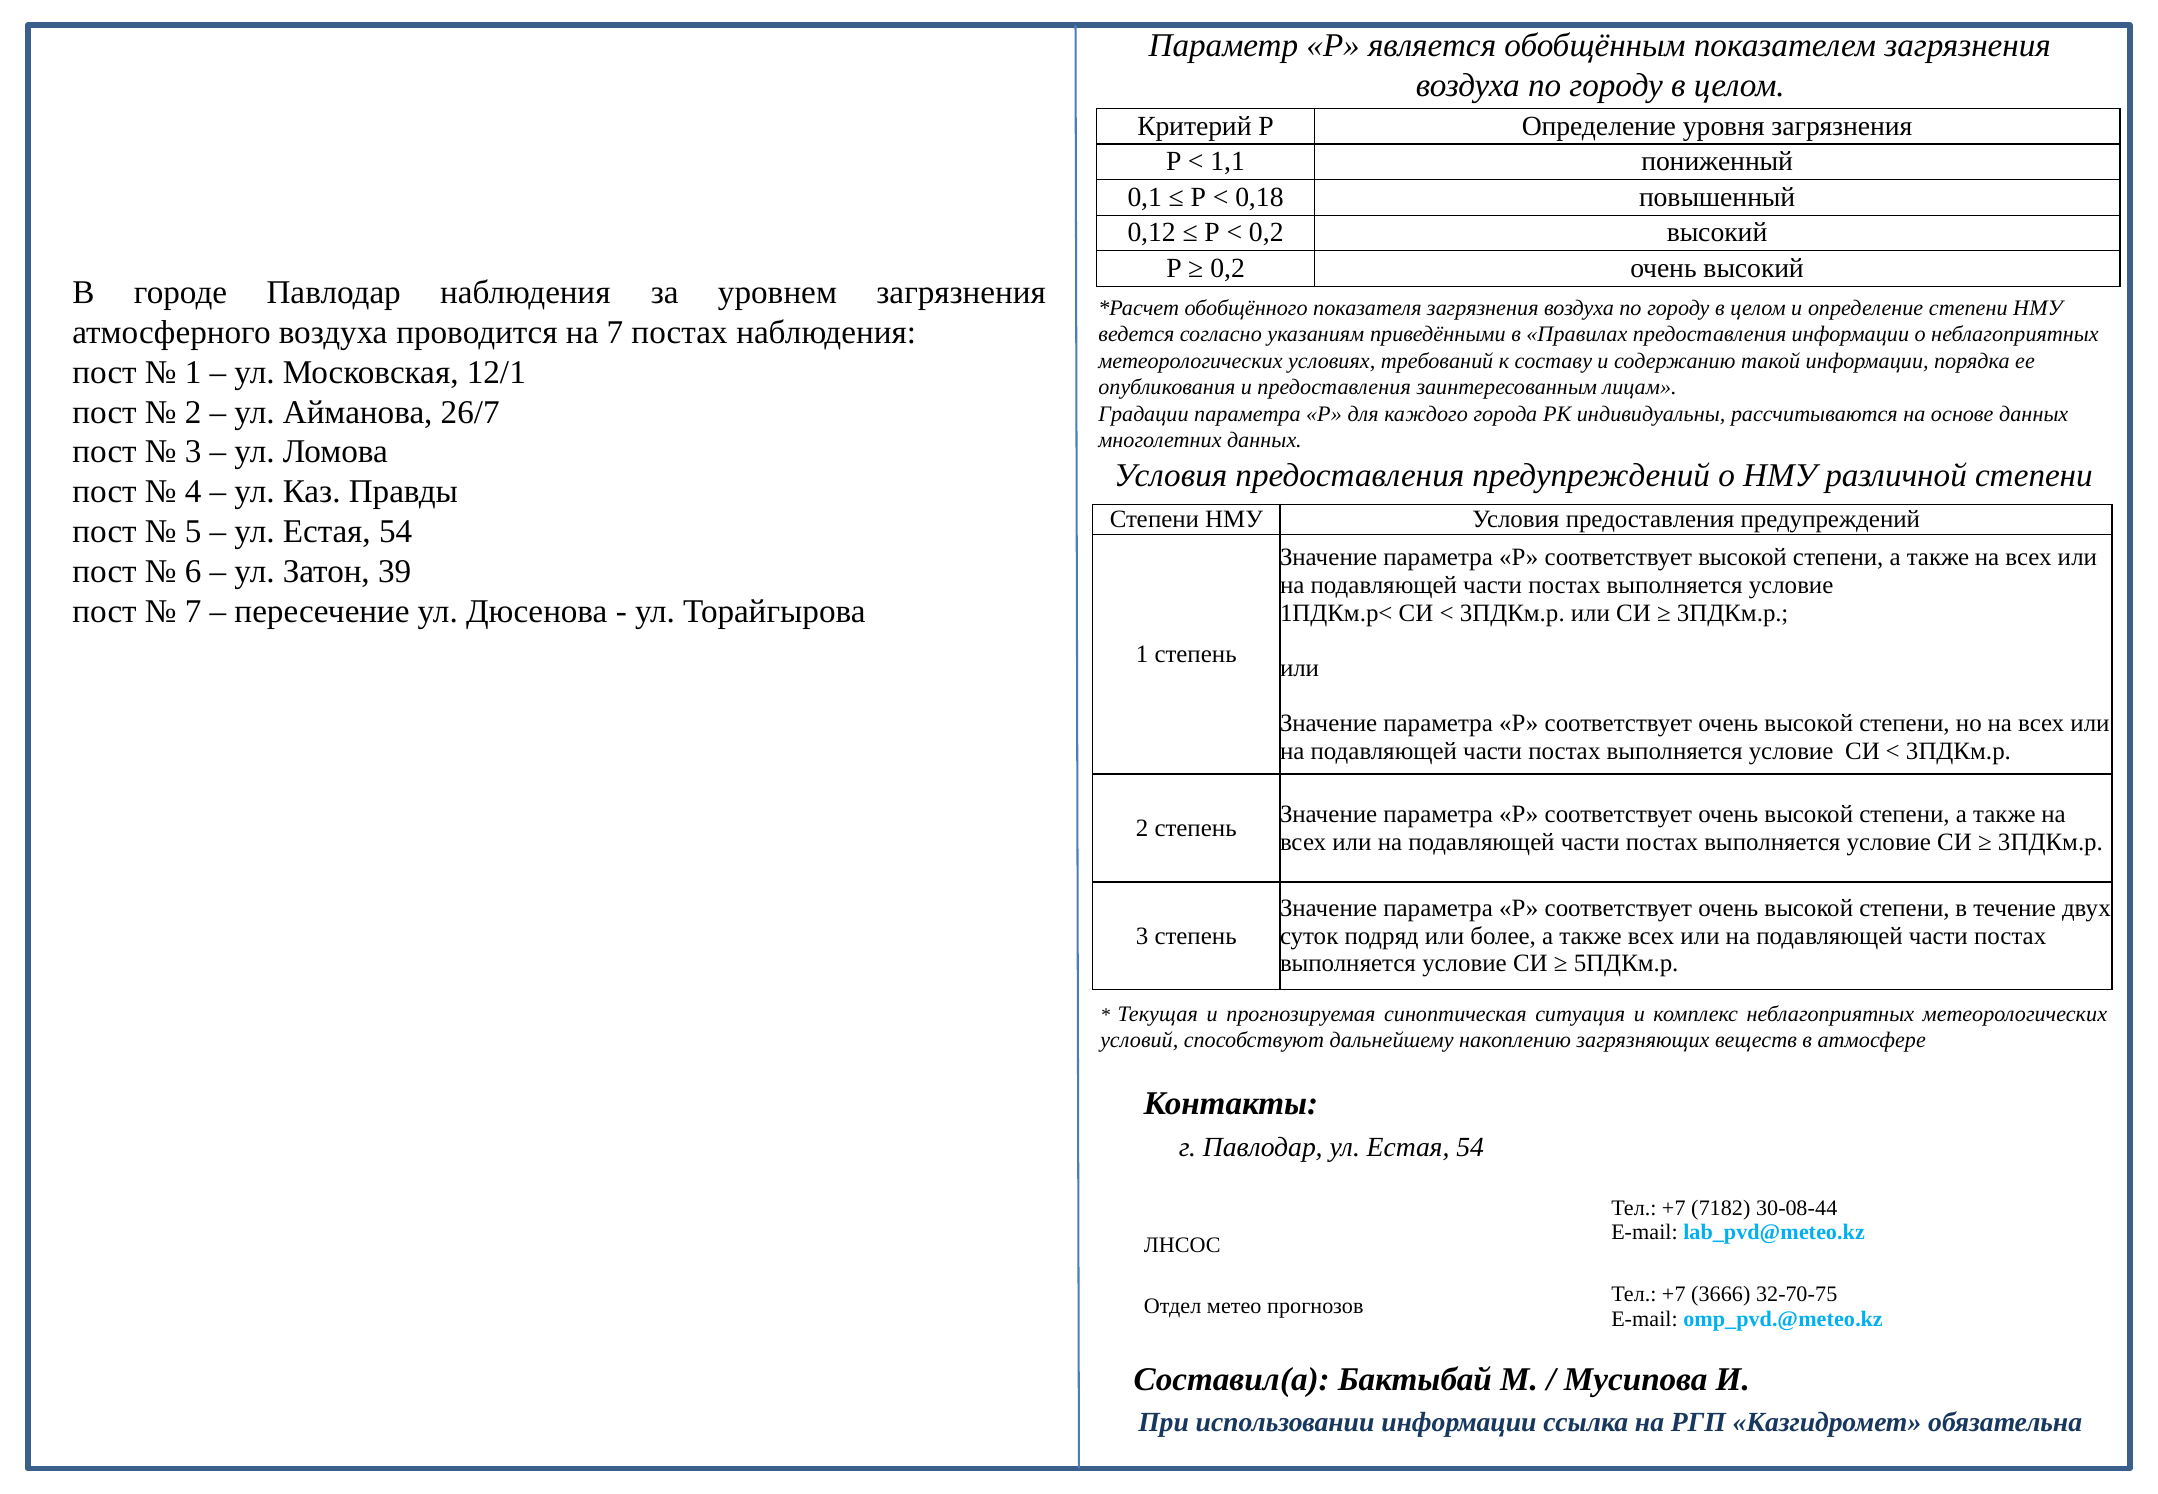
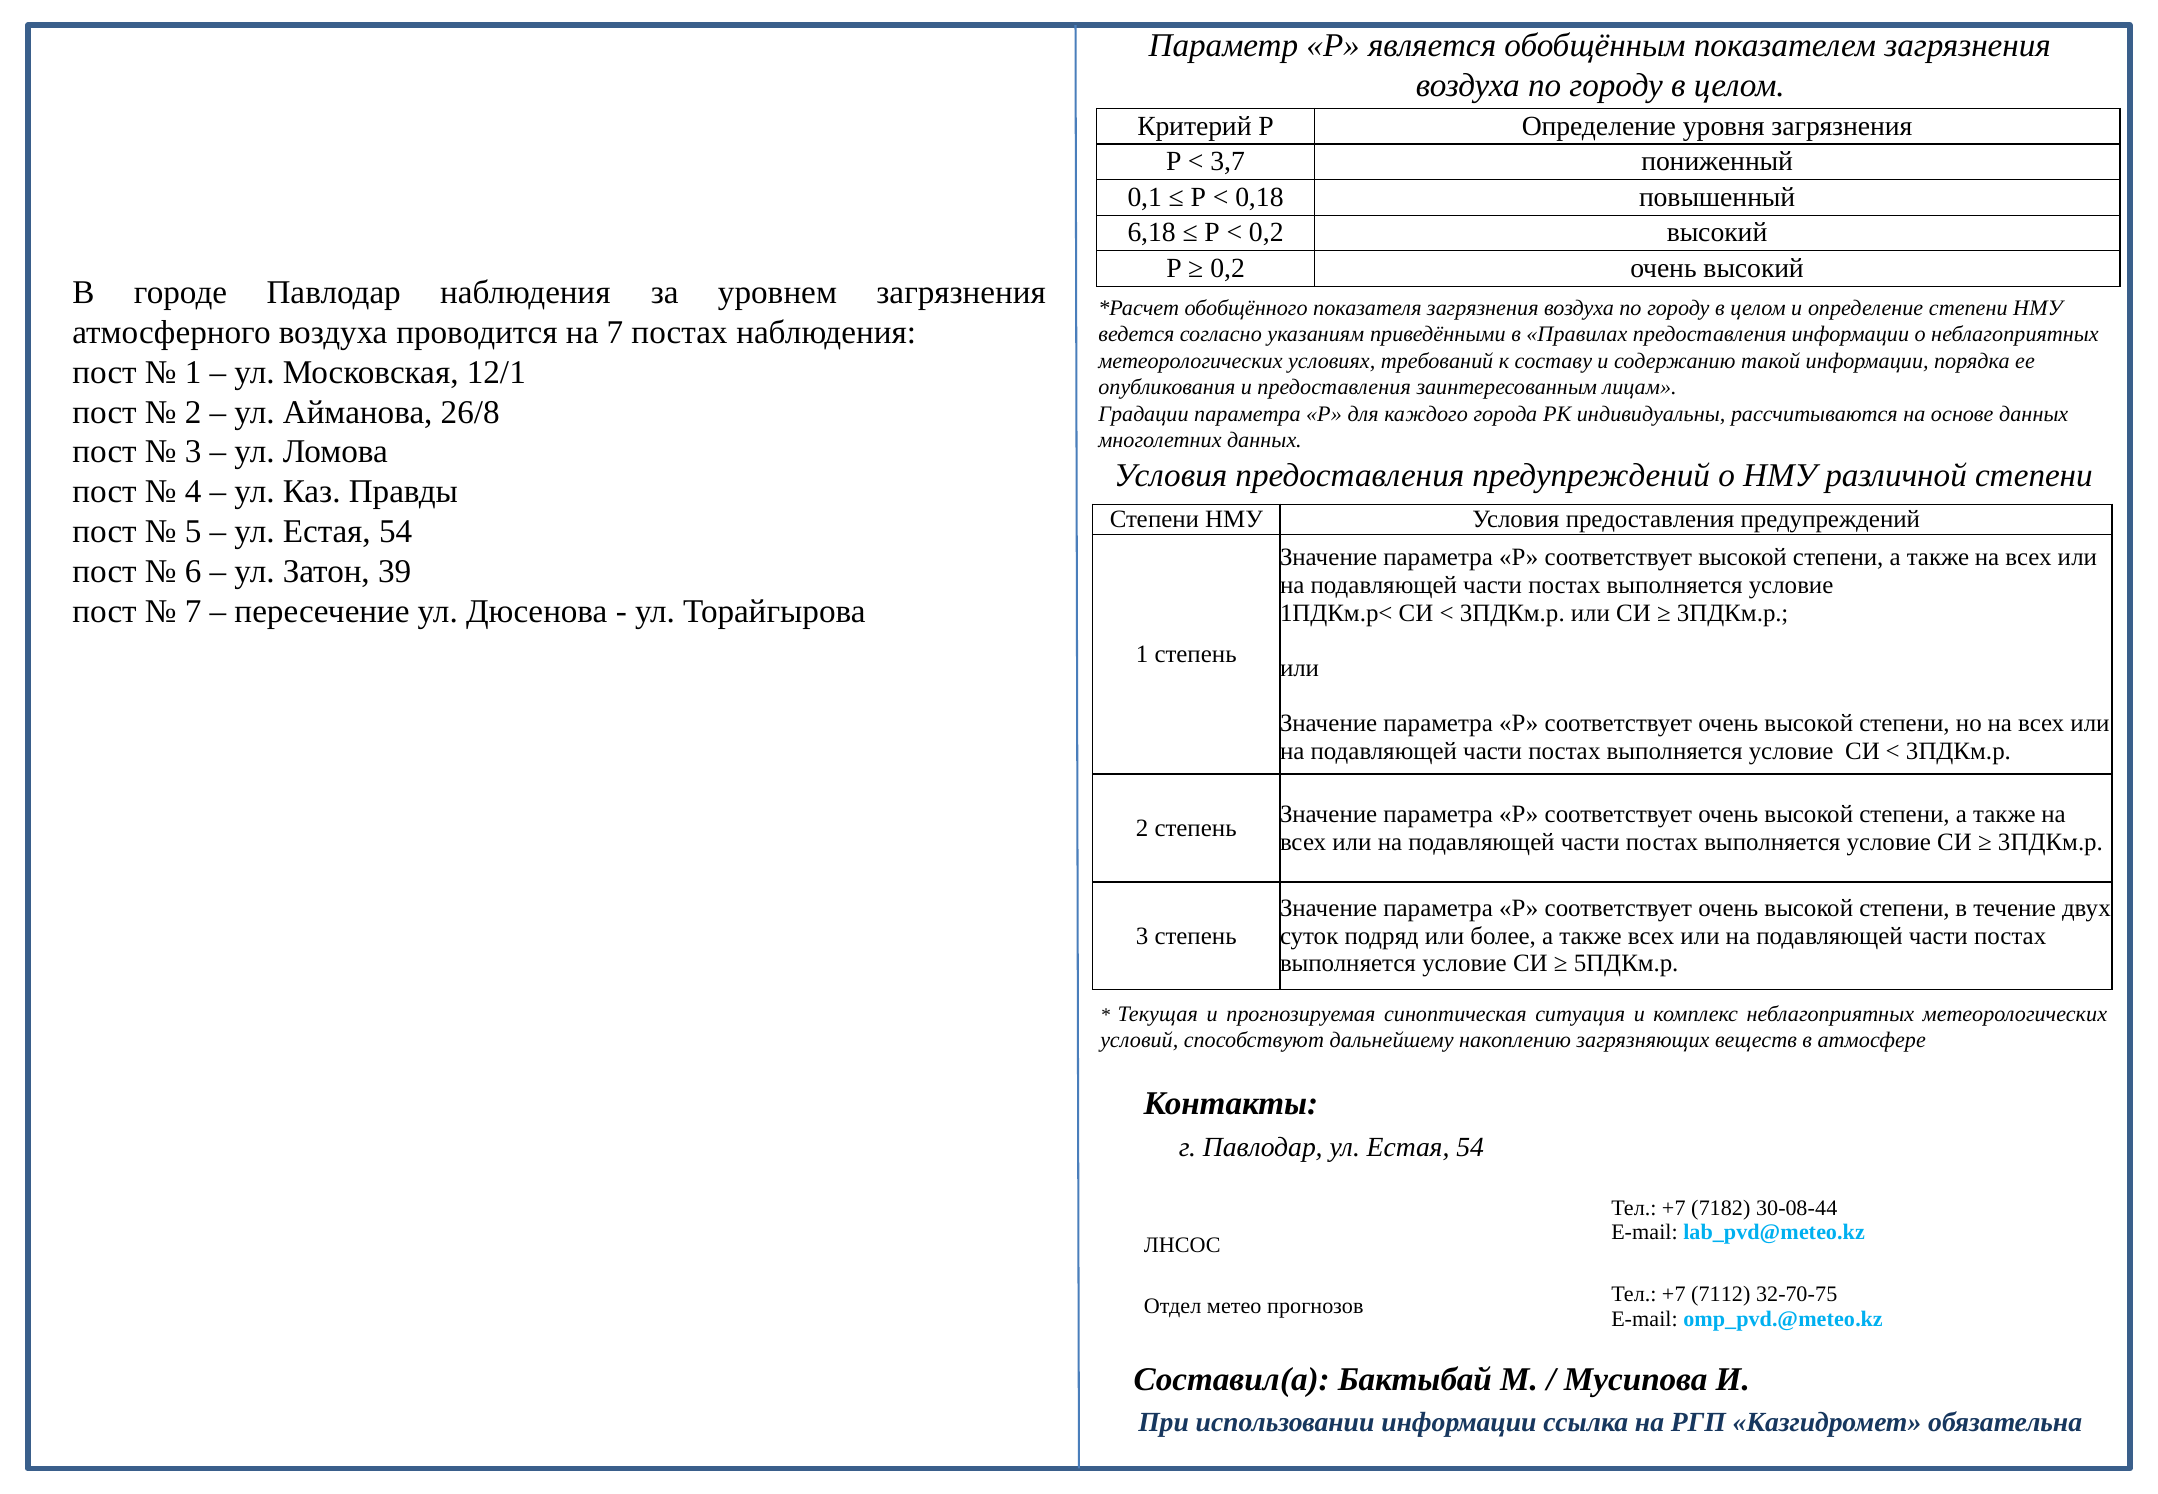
1,1: 1,1 -> 3,7
0,12: 0,12 -> 6,18
26/7: 26/7 -> 26/8
3666: 3666 -> 7112
